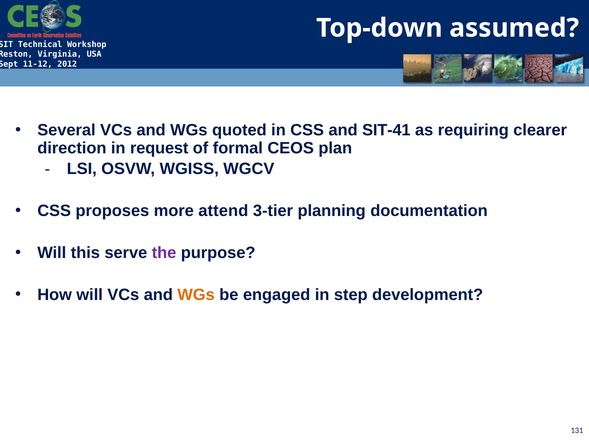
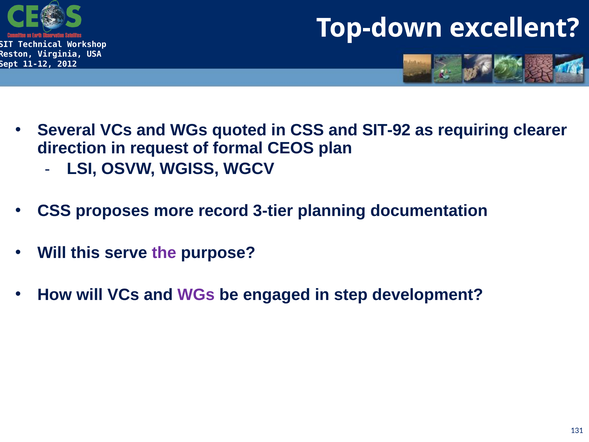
assumed: assumed -> excellent
SIT-41: SIT-41 -> SIT-92
attend: attend -> record
WGs at (196, 294) colour: orange -> purple
